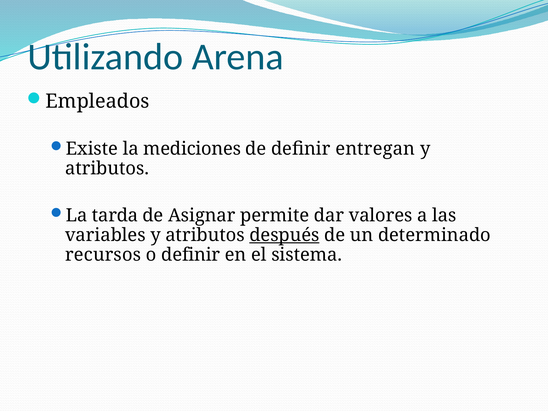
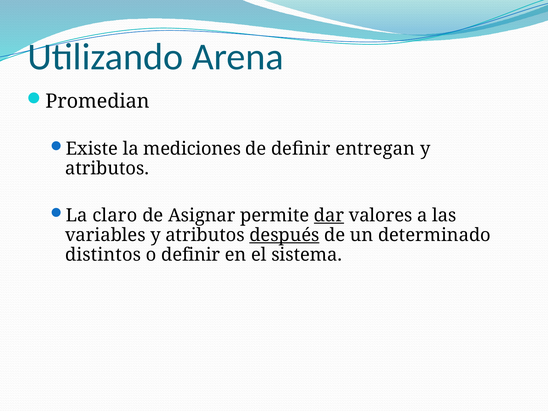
Empleados: Empleados -> Promedian
tarda: tarda -> claro
dar underline: none -> present
recursos: recursos -> distintos
